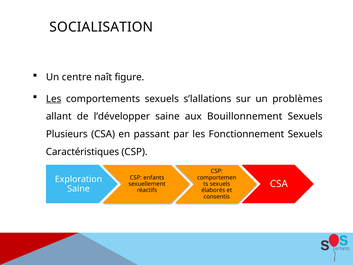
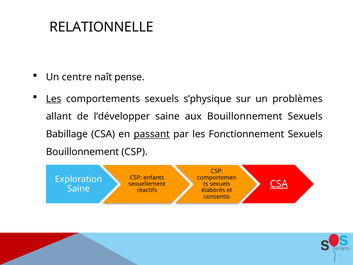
SOCIALISATION: SOCIALISATION -> RELATIONNELLE
figure: figure -> pense
s’lallations: s’lallations -> s’physique
Plusieurs: Plusieurs -> Babillage
passant underline: none -> present
Caractéristiques at (82, 152): Caractéristiques -> Bouillonnement
CSA at (279, 184) underline: none -> present
